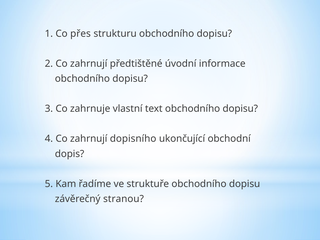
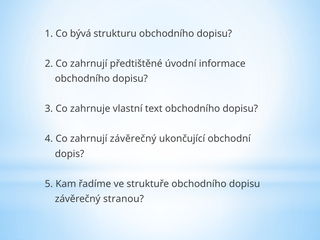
přes: přes -> bývá
zahrnují dopisního: dopisního -> závěrečný
